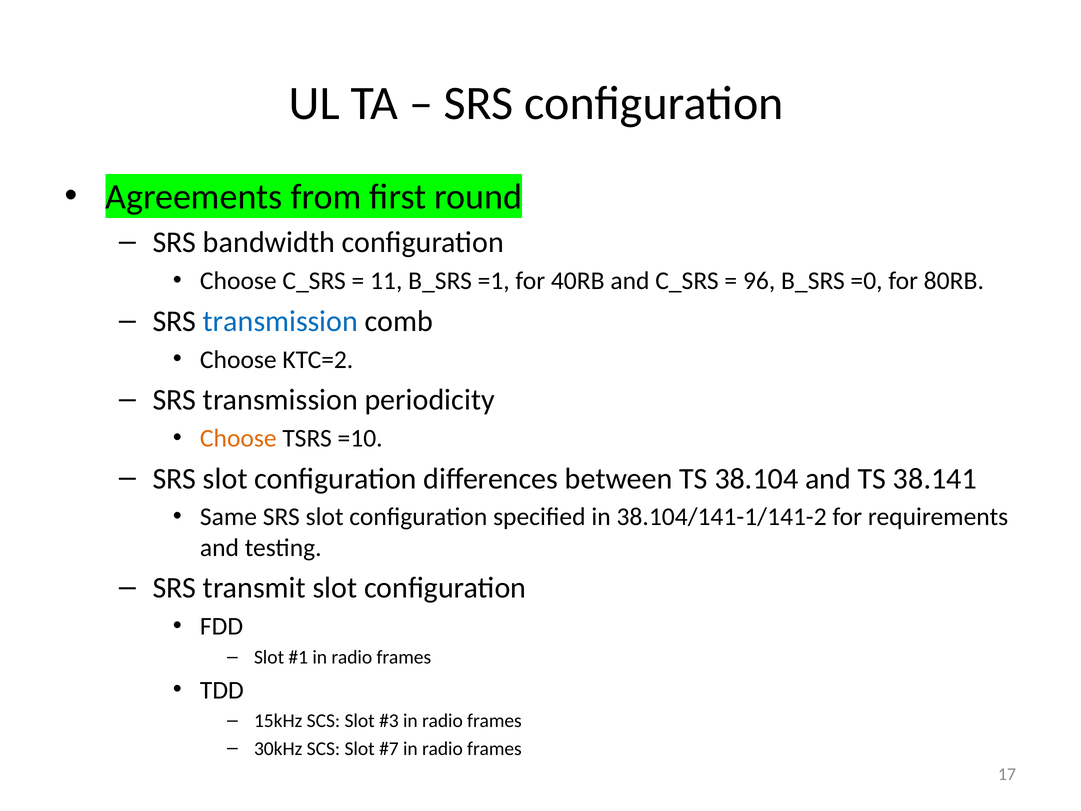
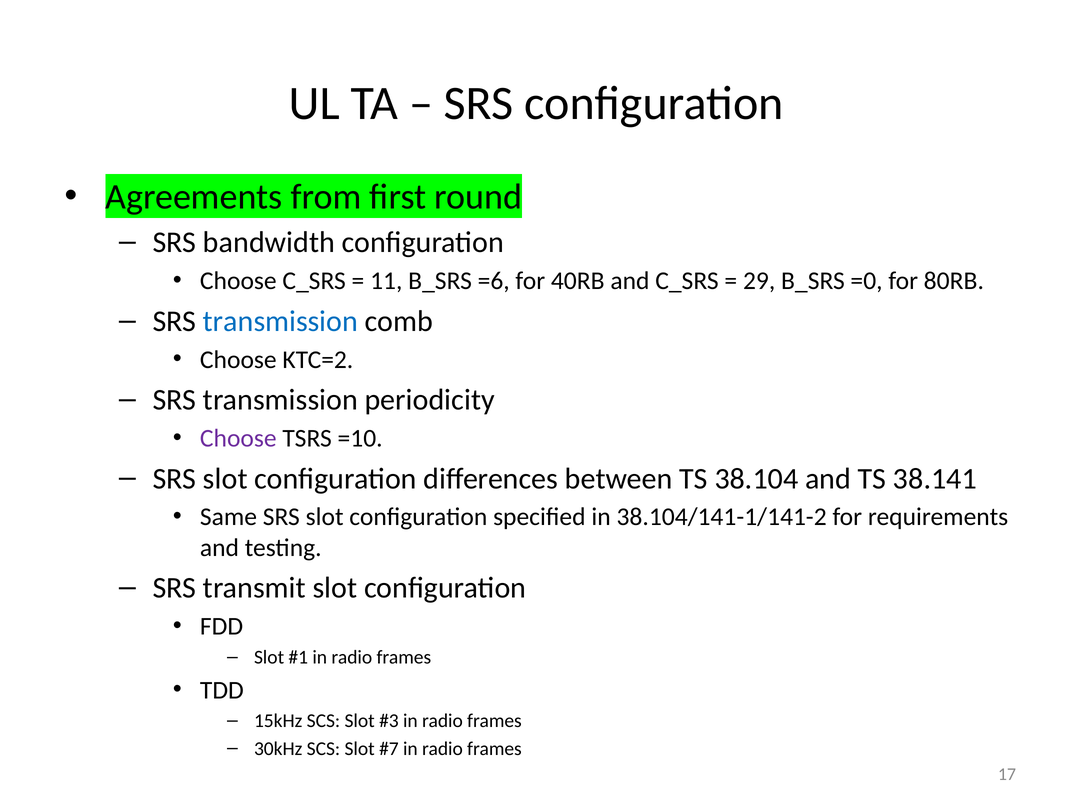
=1: =1 -> =6
96: 96 -> 29
Choose at (238, 438) colour: orange -> purple
